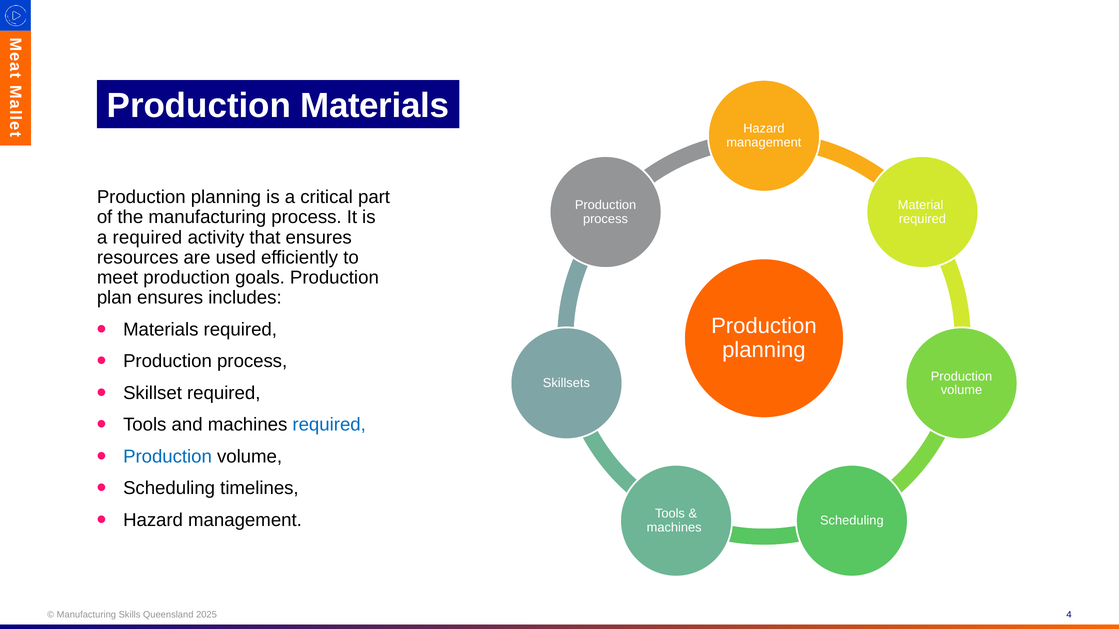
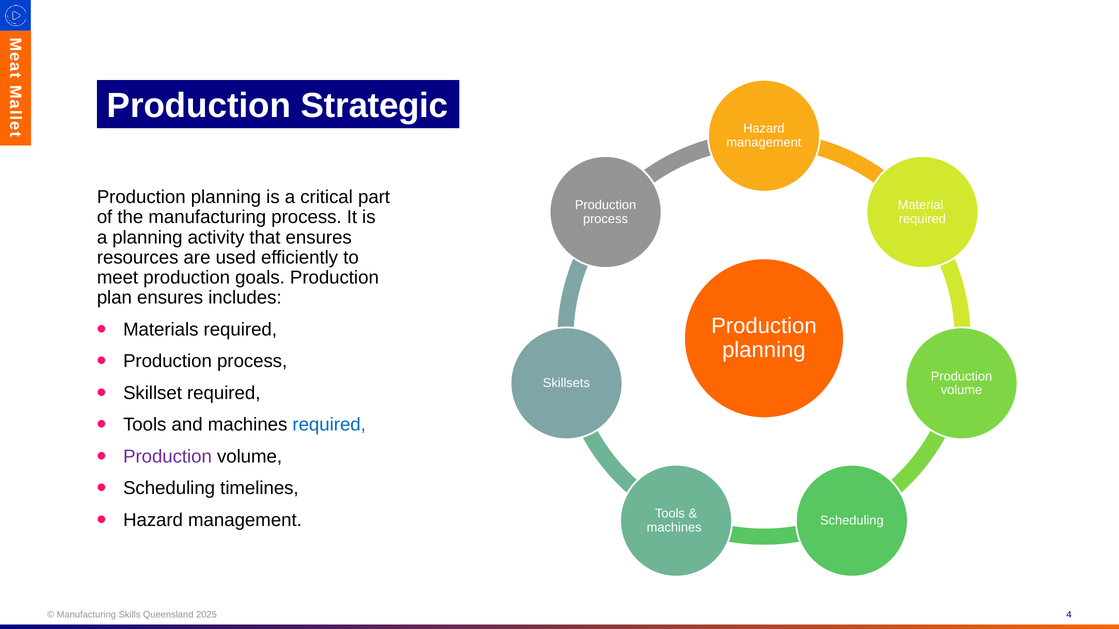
Production Materials: Materials -> Strategic
a required: required -> planning
Production at (168, 457) colour: blue -> purple
